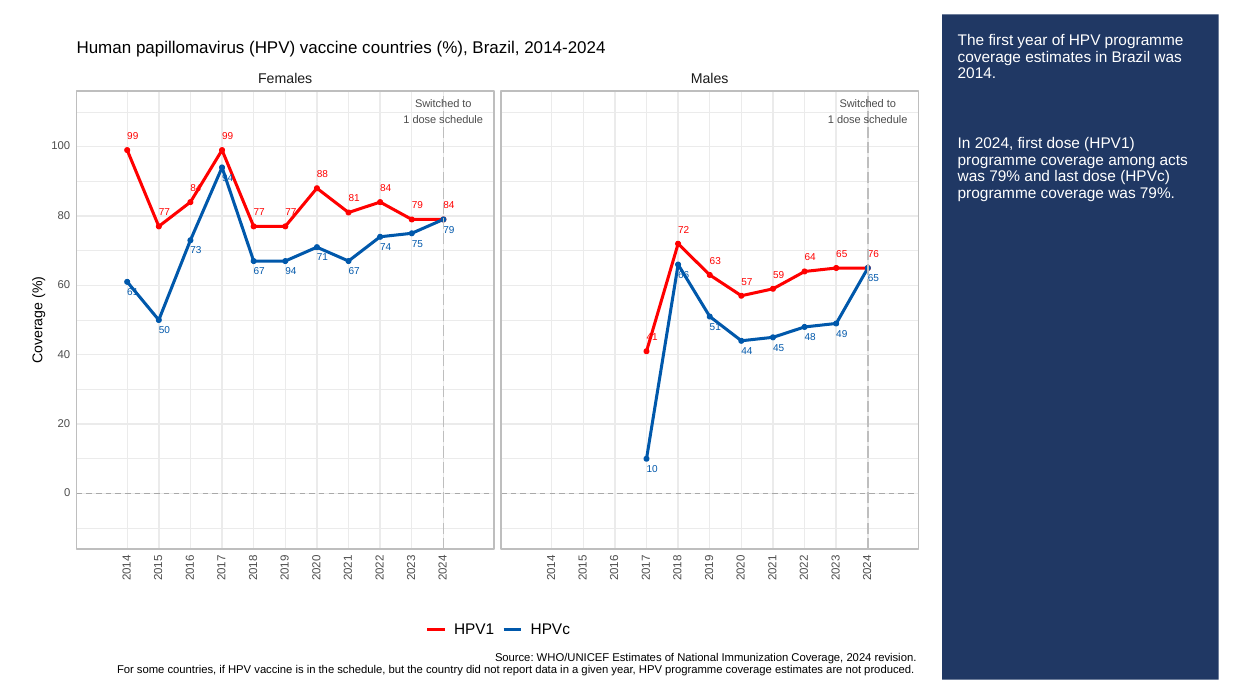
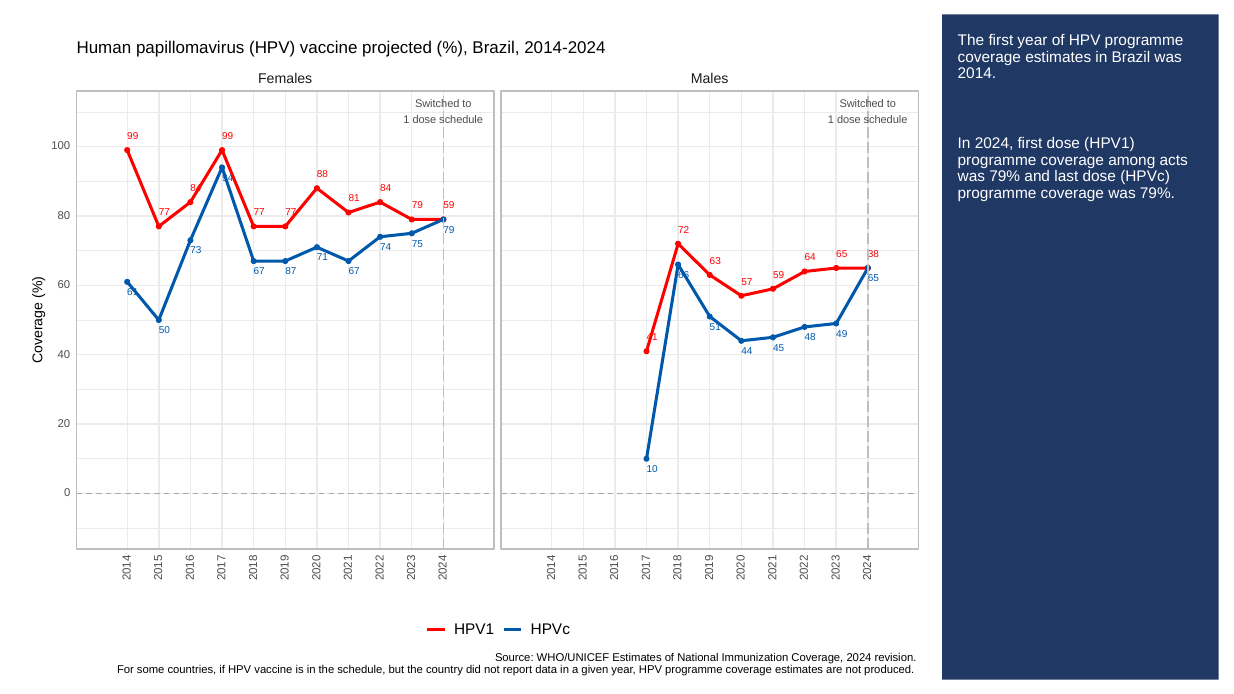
vaccine countries: countries -> projected
79 84: 84 -> 59
76: 76 -> 38
67 94: 94 -> 87
